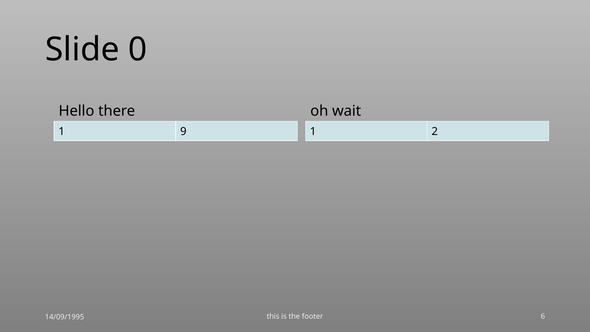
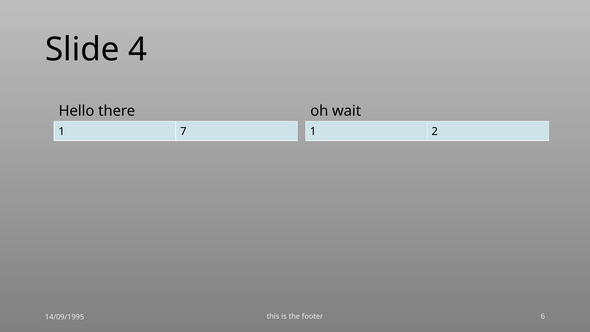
0: 0 -> 4
9: 9 -> 7
